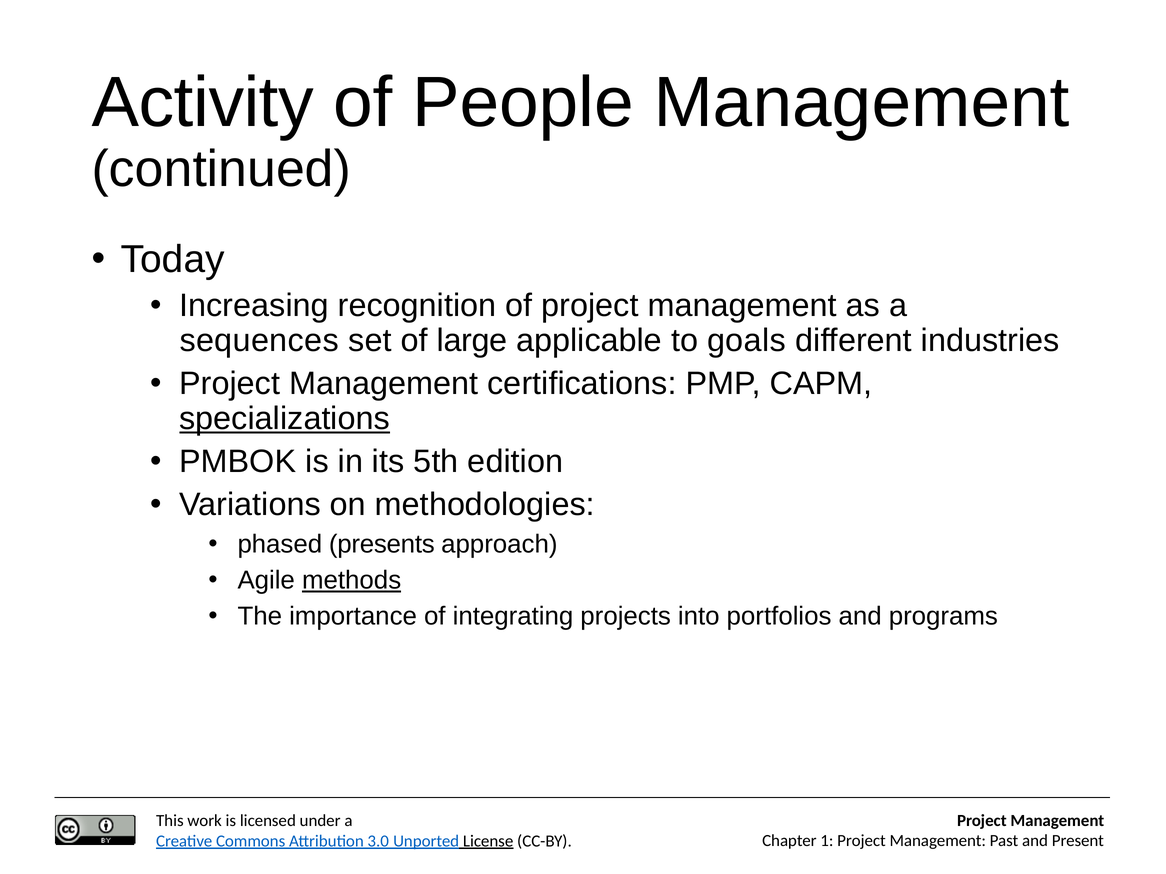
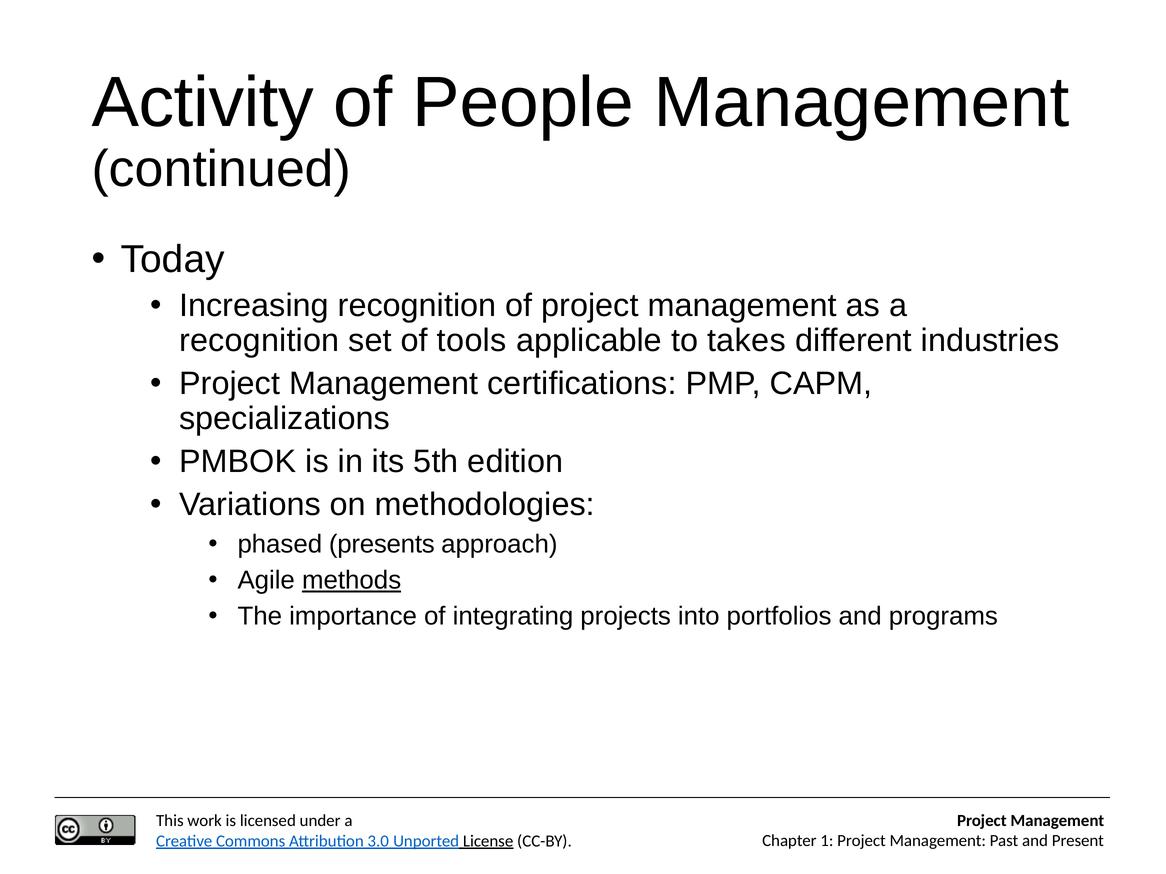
sequences at (259, 341): sequences -> recognition
large: large -> tools
goals: goals -> takes
specializations underline: present -> none
